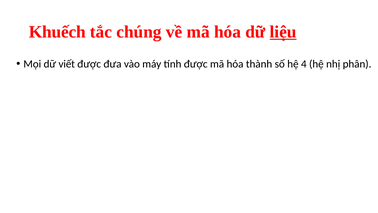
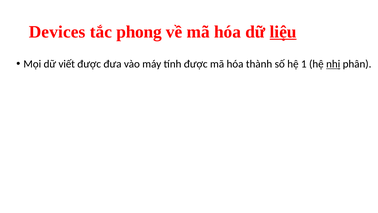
Khuếch: Khuếch -> Devices
chúng: chúng -> phong
4: 4 -> 1
nhị underline: none -> present
